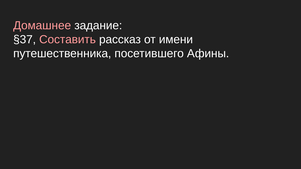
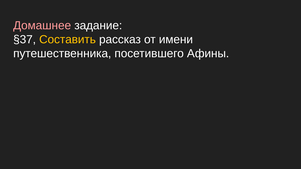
Составить colour: pink -> yellow
